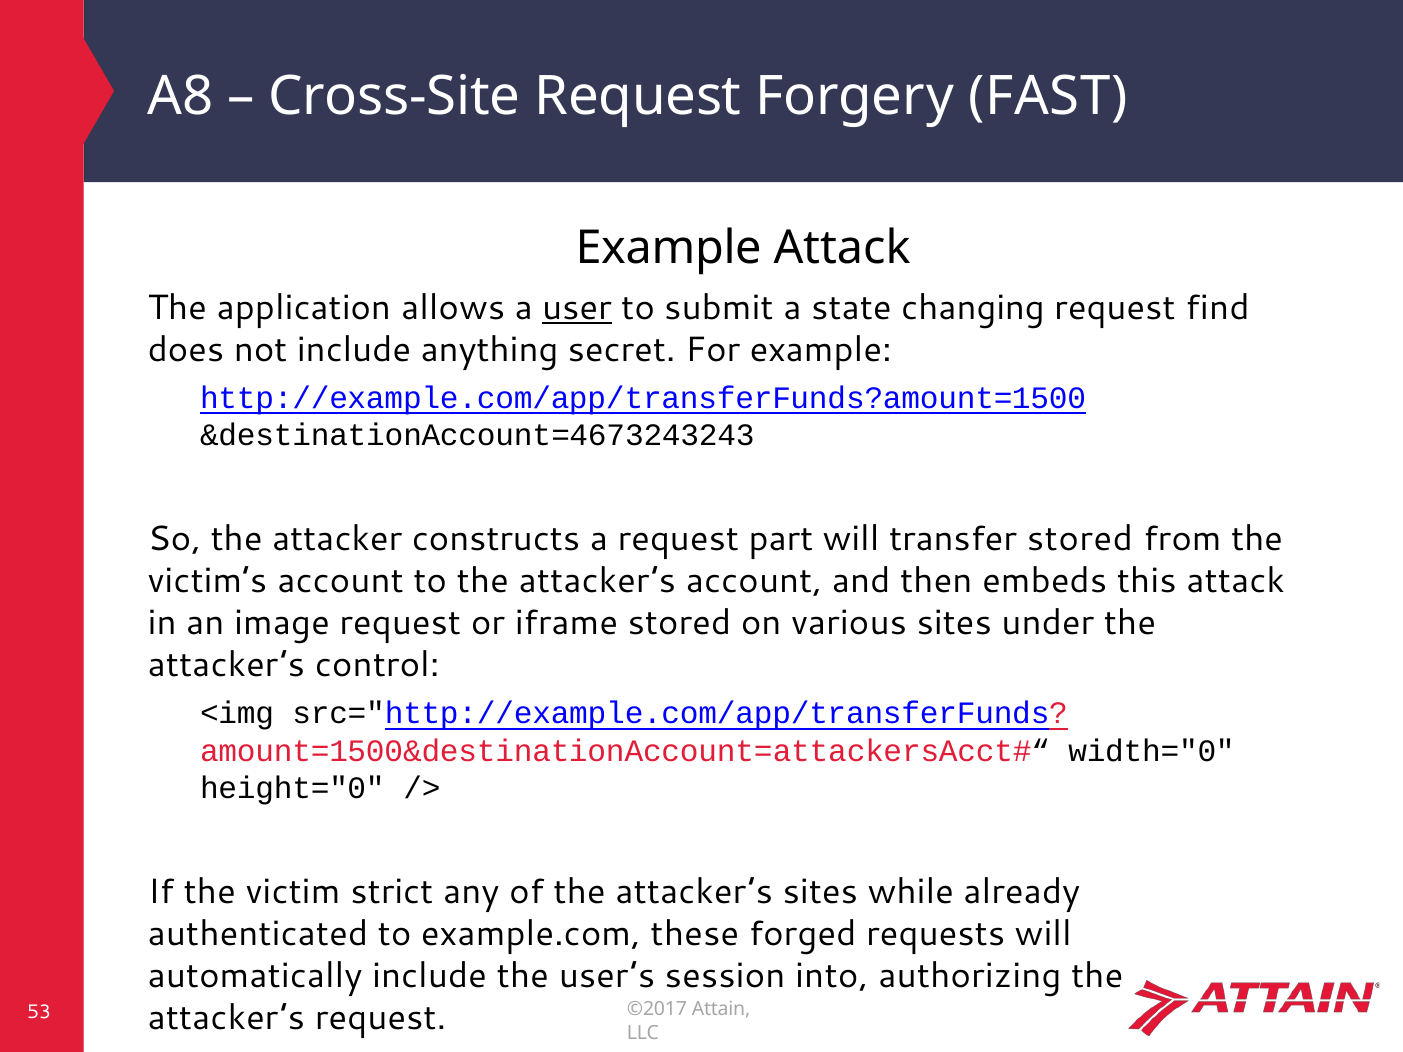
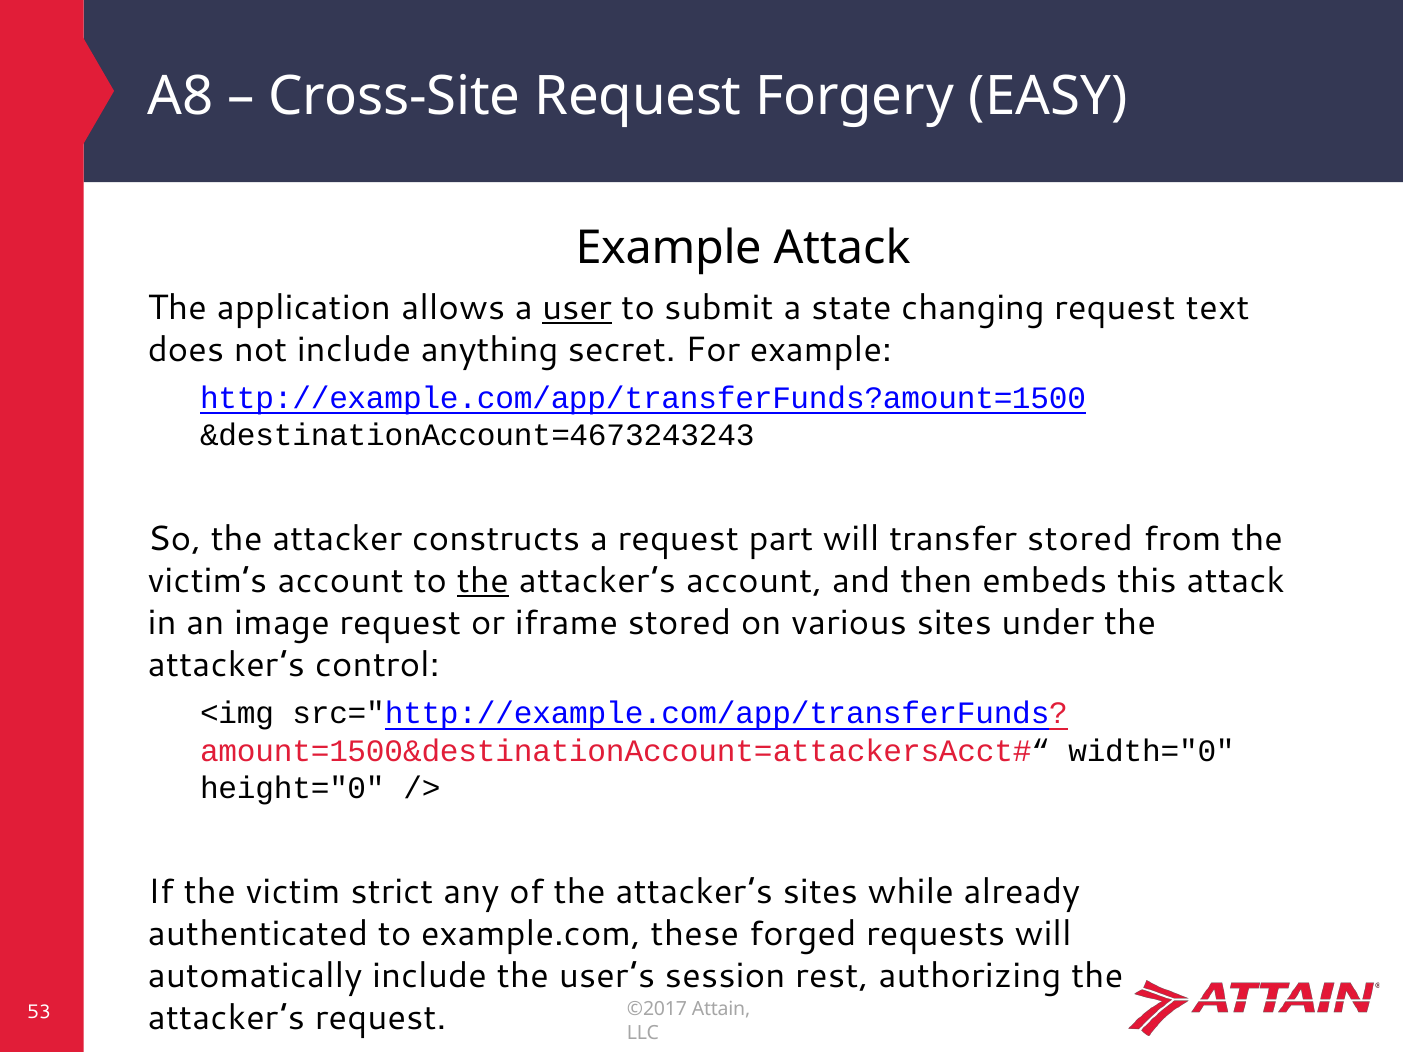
FAST: FAST -> EASY
find: find -> text
the at (483, 581) underline: none -> present
into: into -> rest
